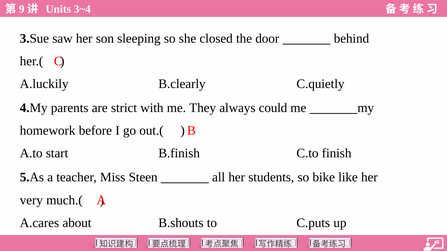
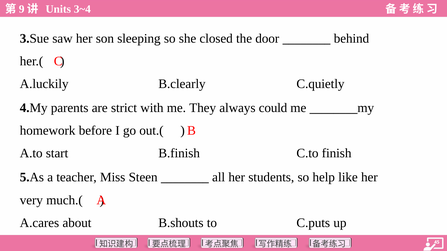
bike: bike -> help
